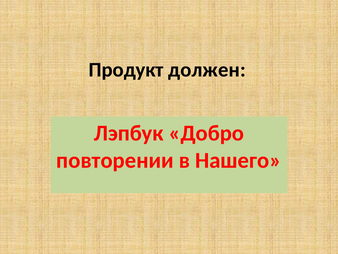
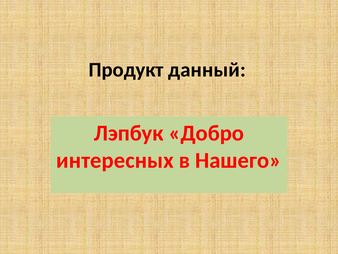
должен: должен -> данный
повторении: повторении -> интересных
